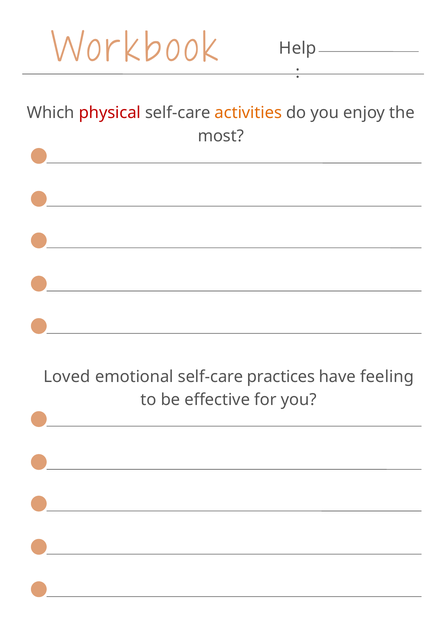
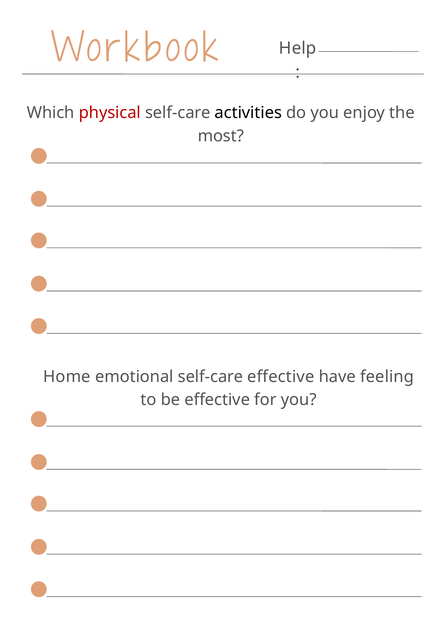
activities colour: orange -> black
Loved: Loved -> Home
self-care practices: practices -> effective
